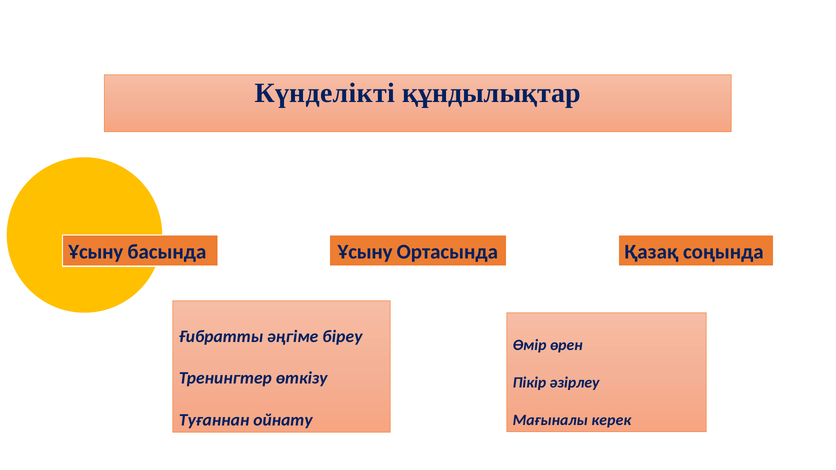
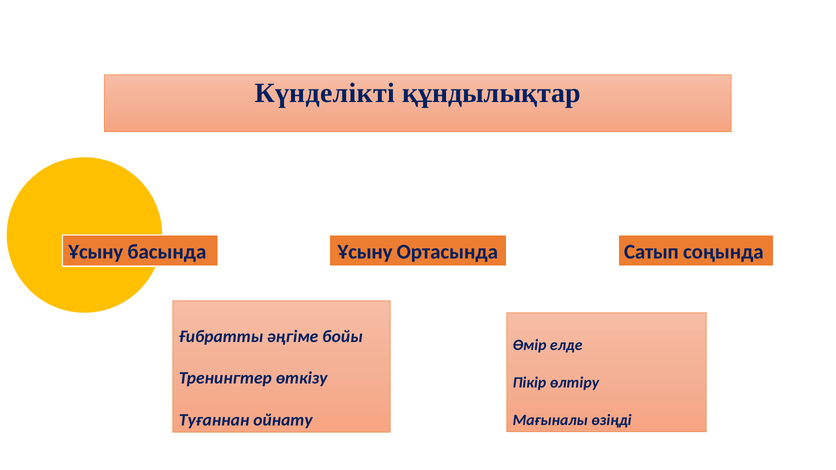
Қазақ: Қазақ -> Сатып
біреу: біреу -> бойы
өрен: өрен -> елде
әзірлеу: әзірлеу -> өлтіру
керек: керек -> өзіңді
